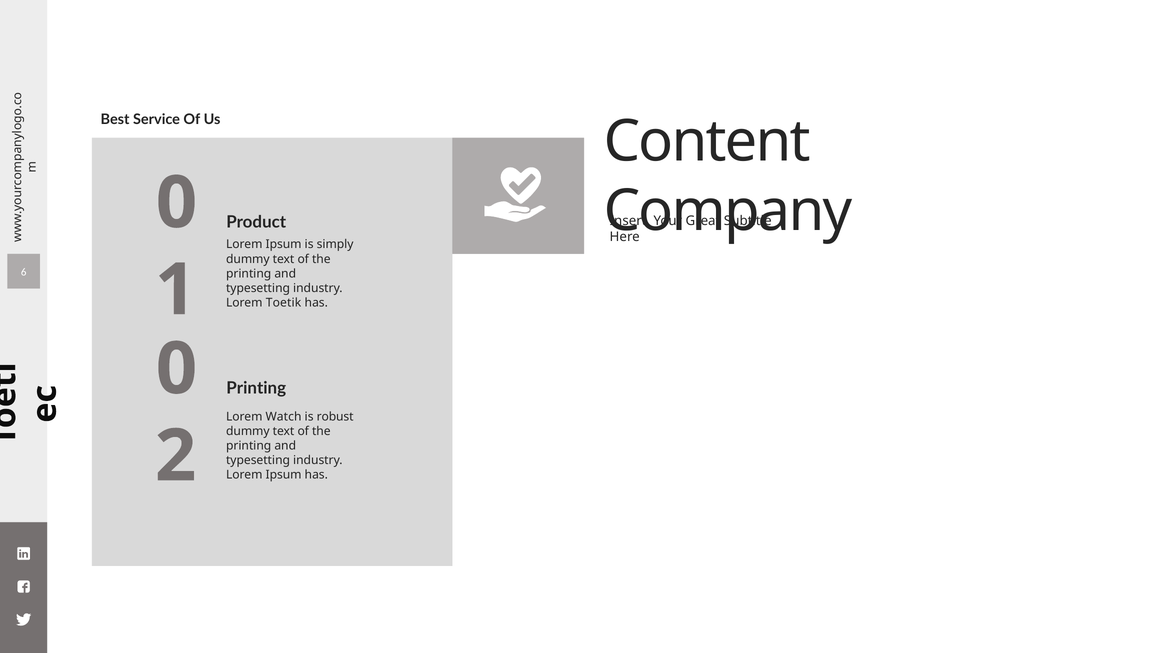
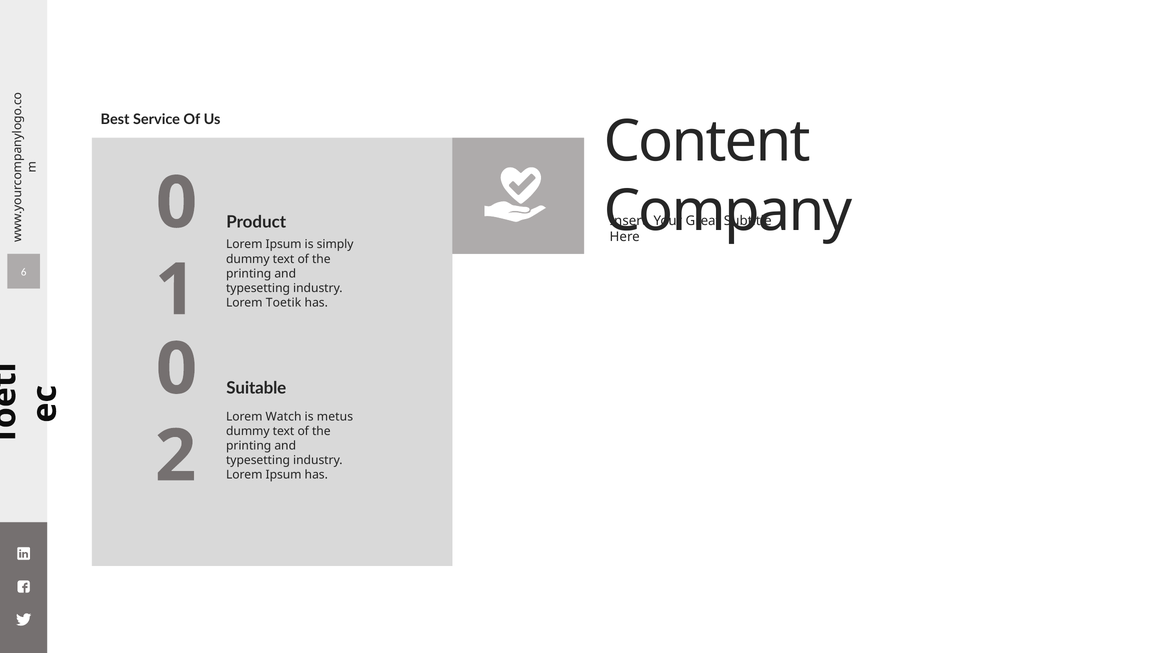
Printing at (256, 388): Printing -> Suitable
robust: robust -> metus
